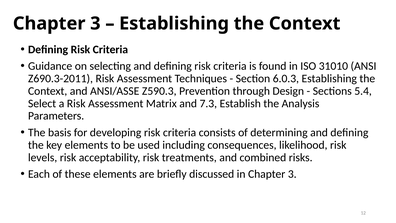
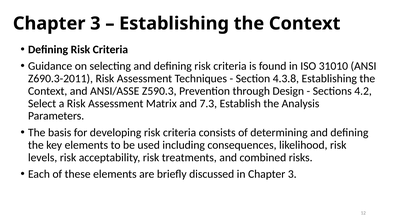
6.0.3: 6.0.3 -> 4.3.8
5.4: 5.4 -> 4.2
